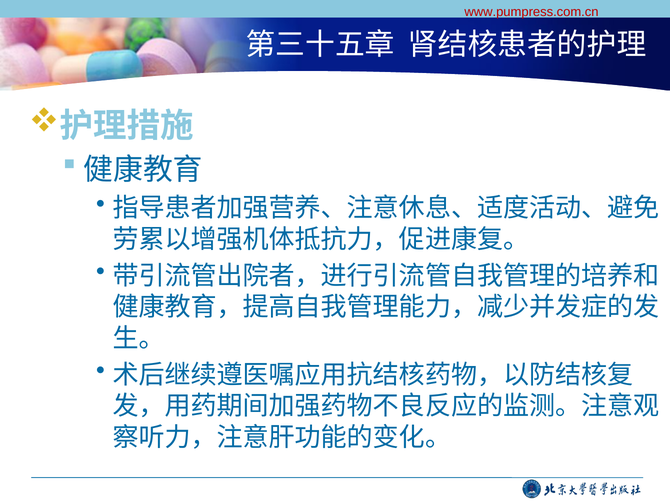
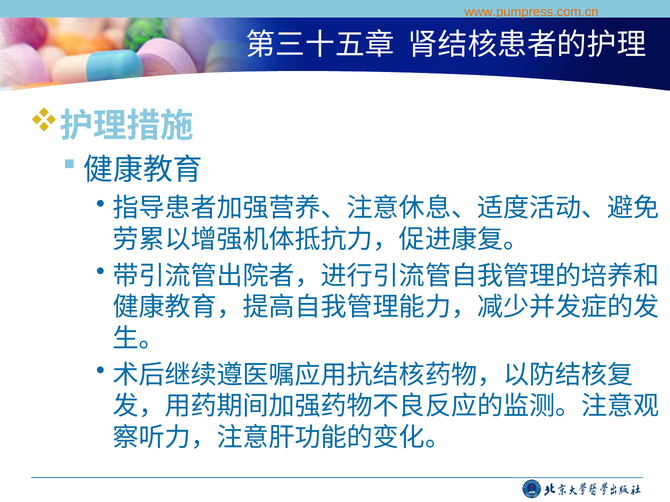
www.pumpress.com.cn colour: red -> orange
